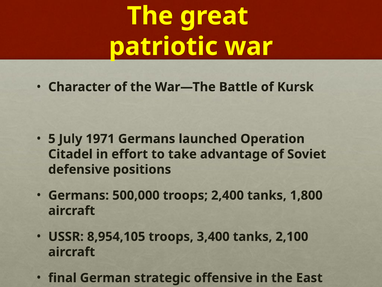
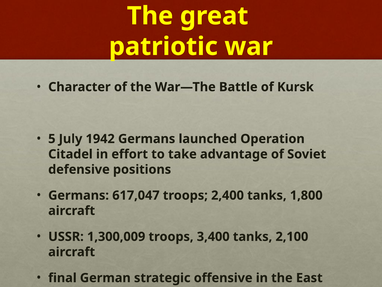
1971: 1971 -> 1942
500,000: 500,000 -> 617,047
8,954,105: 8,954,105 -> 1,300,009
